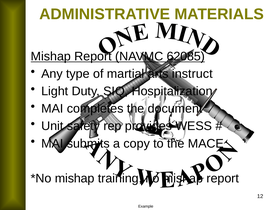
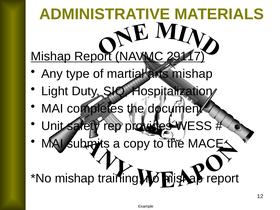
62085: 62085 -> 29117
arts instruct: instruct -> mishap
